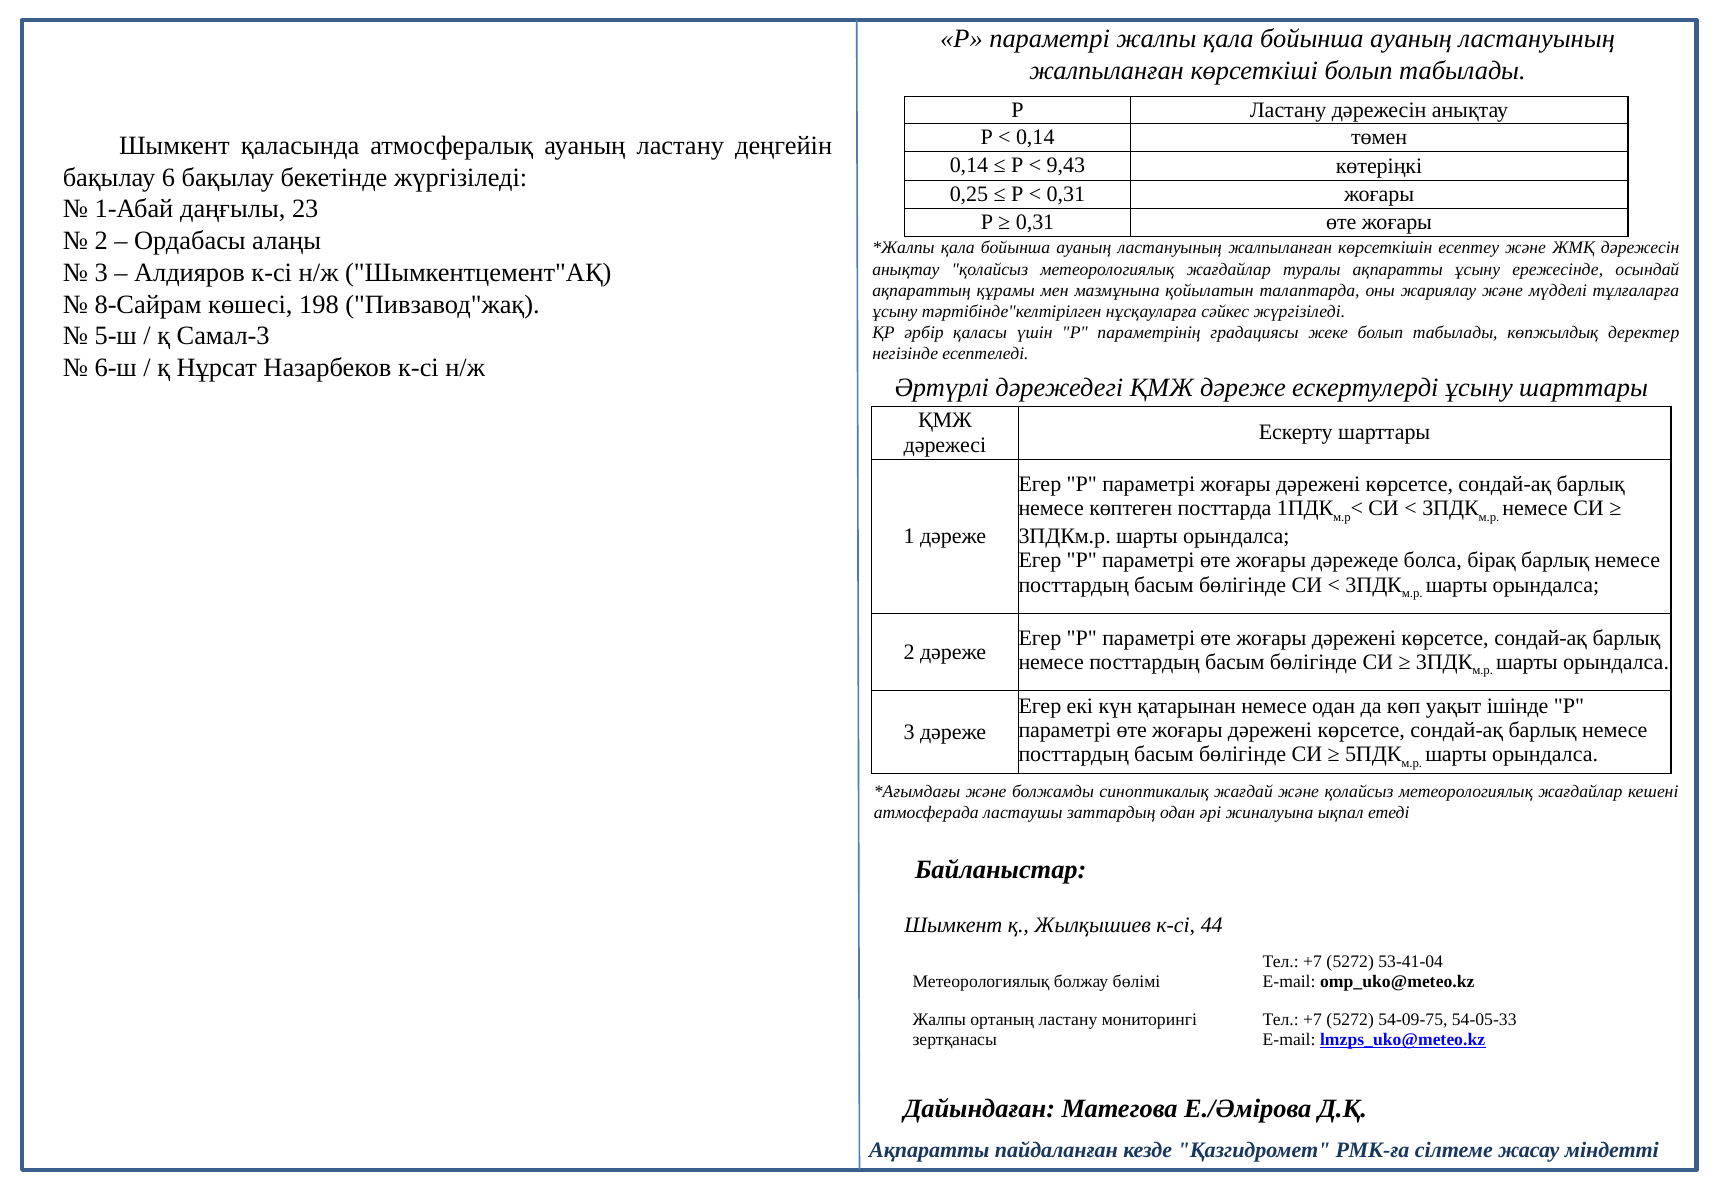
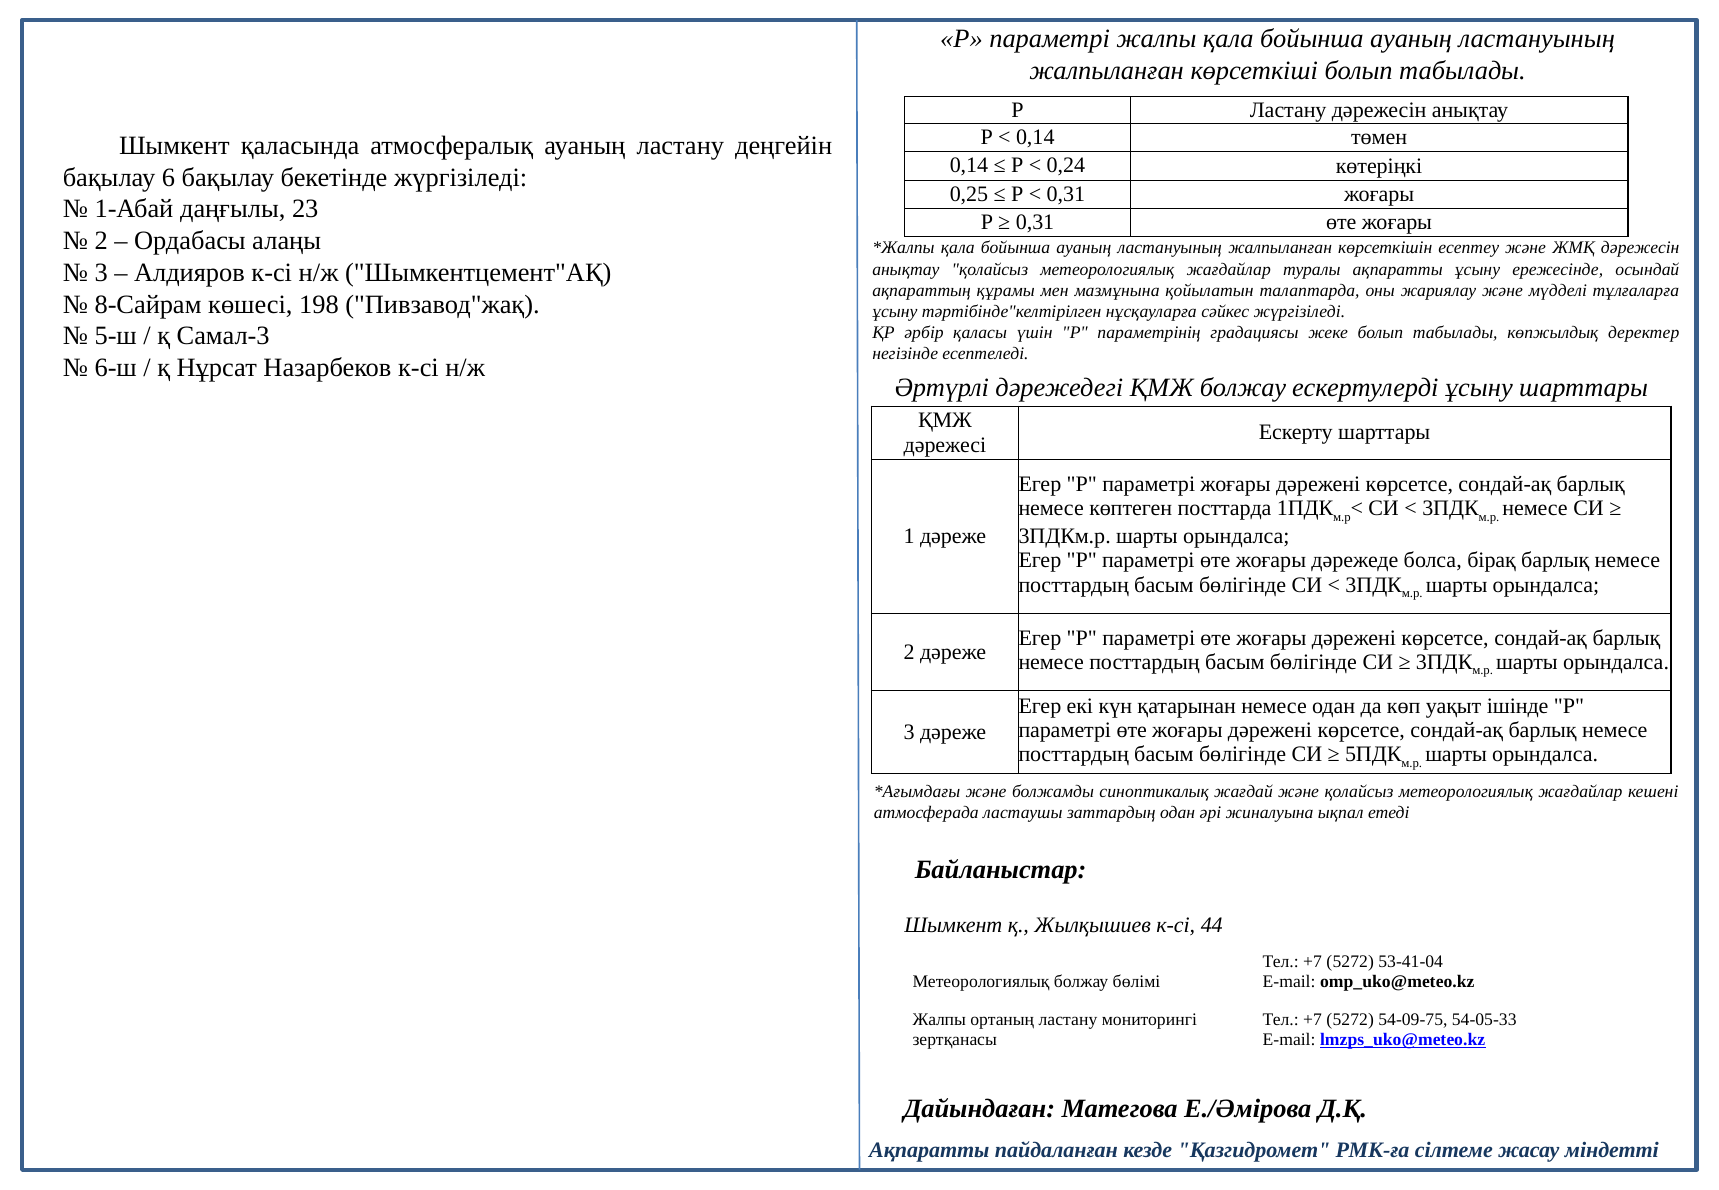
9,43: 9,43 -> 0,24
ҚМЖ дәреже: дәреже -> болжау
